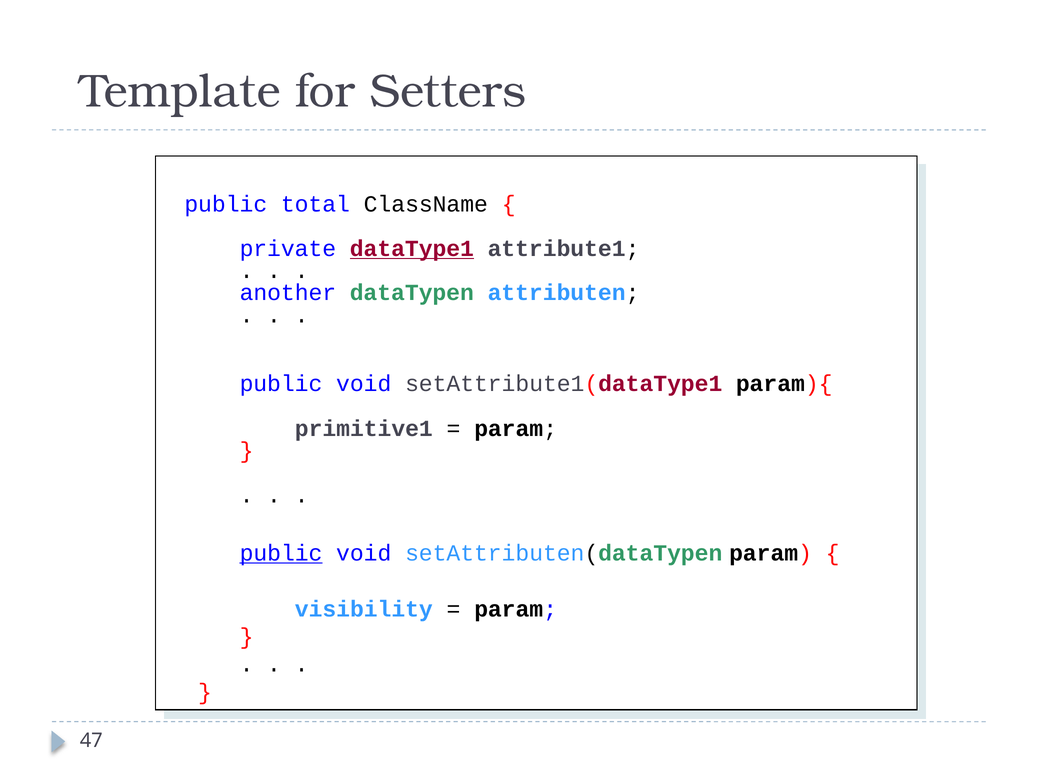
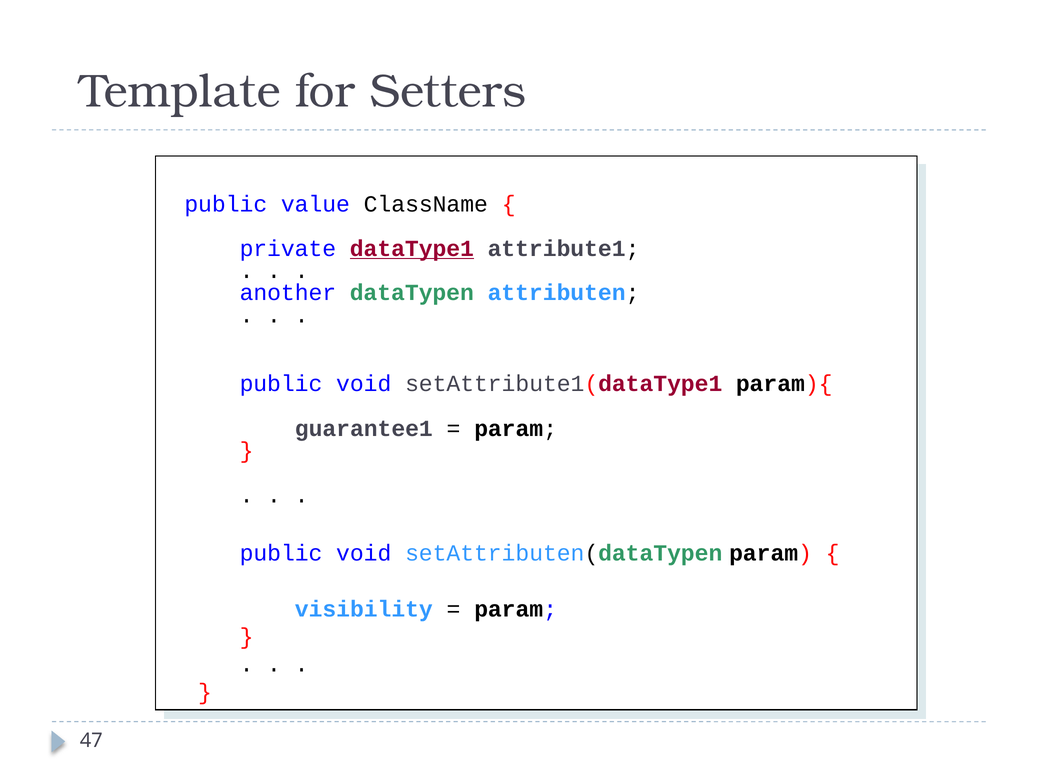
total: total -> value
primitive1: primitive1 -> guarantee1
public at (281, 553) underline: present -> none
